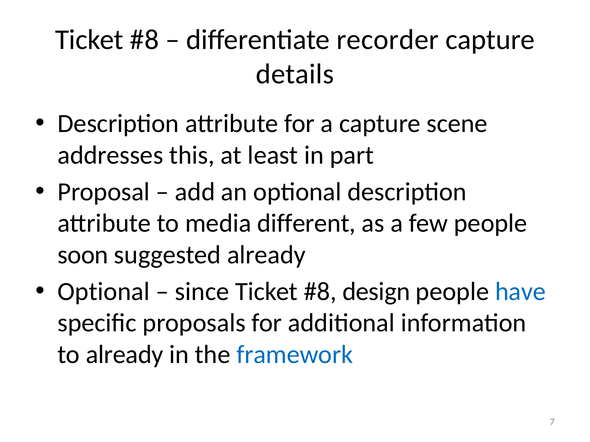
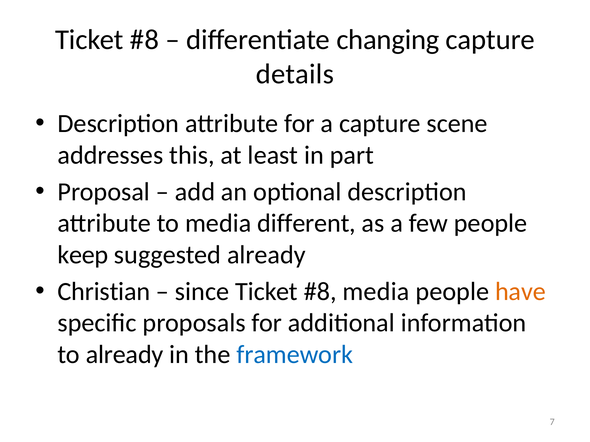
recorder: recorder -> changing
soon: soon -> keep
Optional at (104, 292): Optional -> Christian
design at (376, 292): design -> media
have colour: blue -> orange
